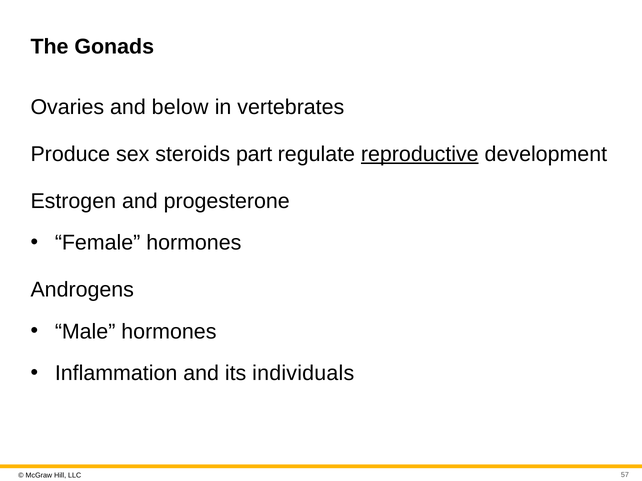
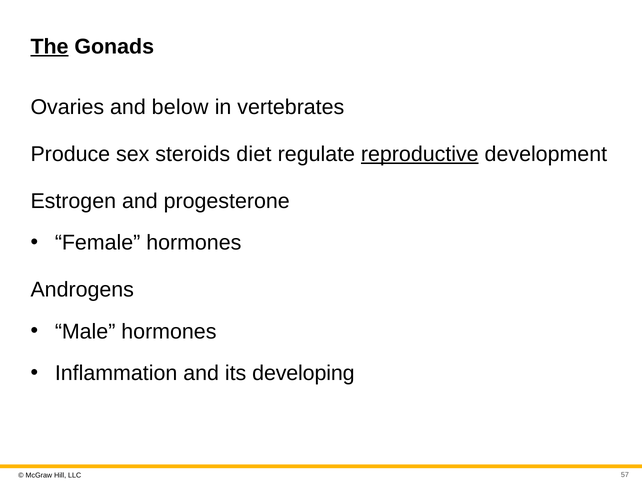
The underline: none -> present
part: part -> diet
individuals: individuals -> developing
